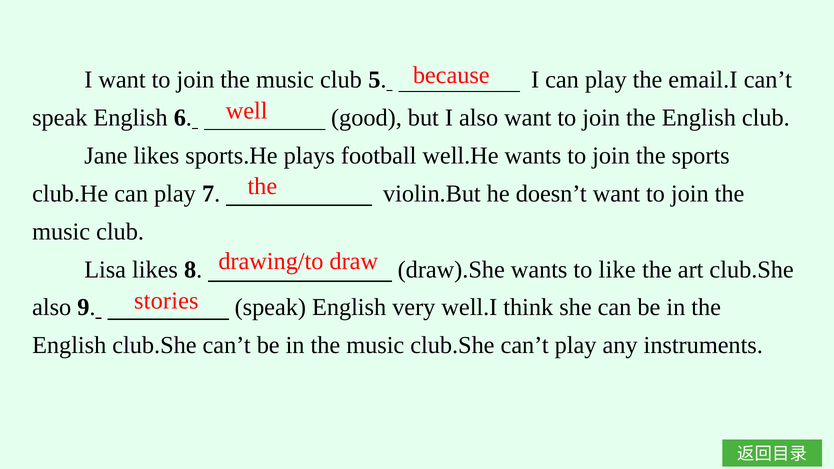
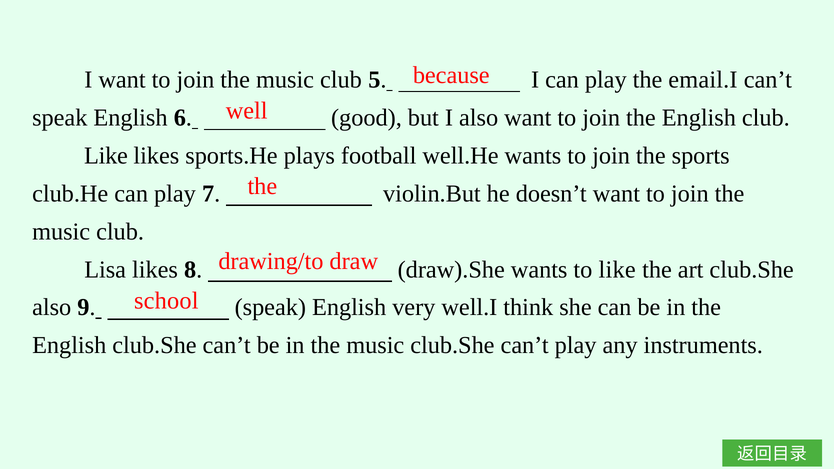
Jane at (106, 156): Jane -> Like
stories: stories -> school
